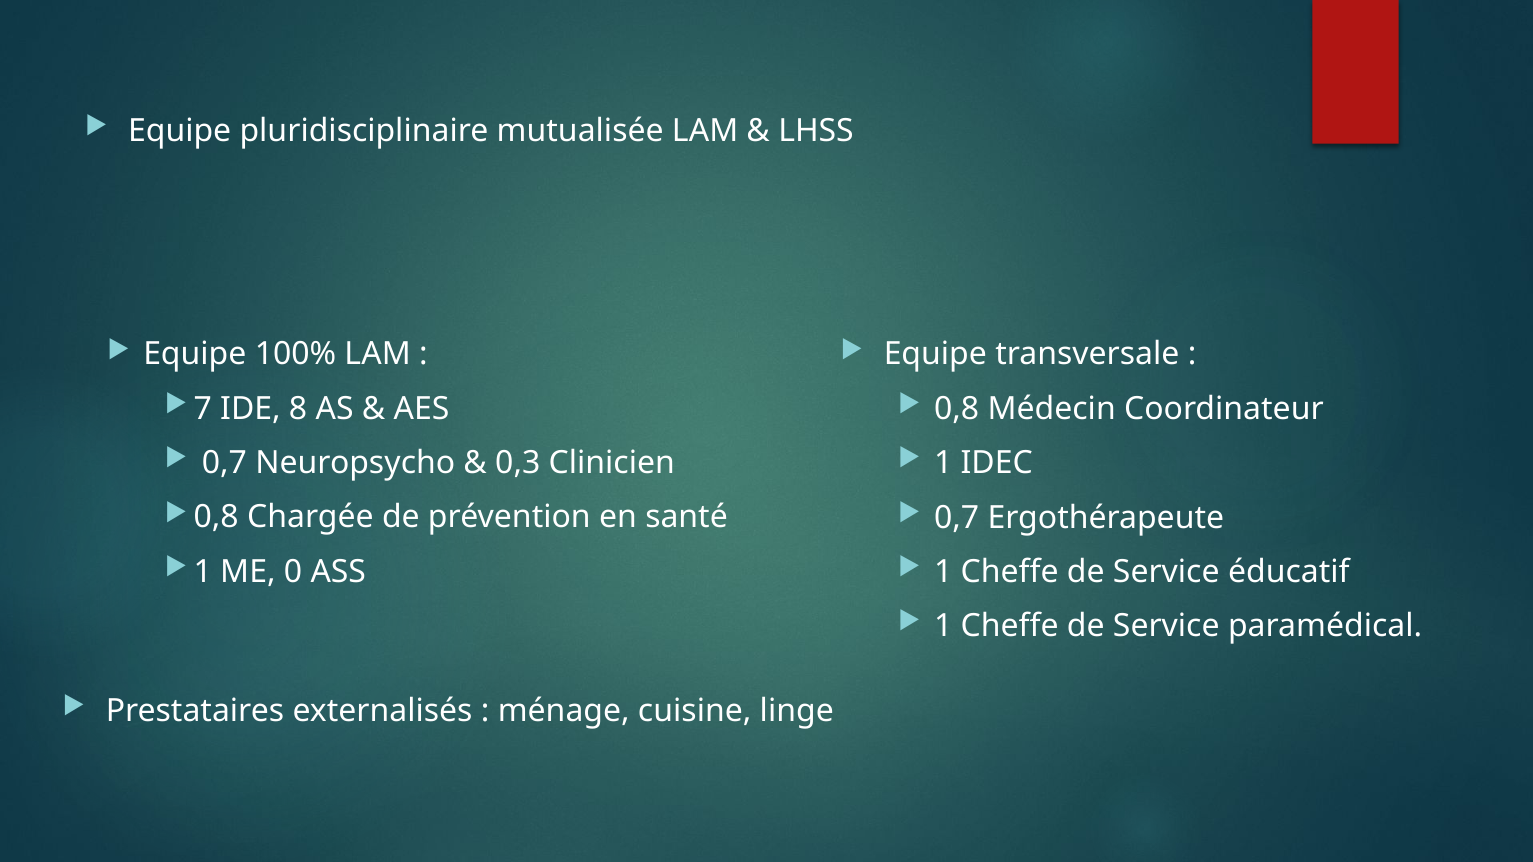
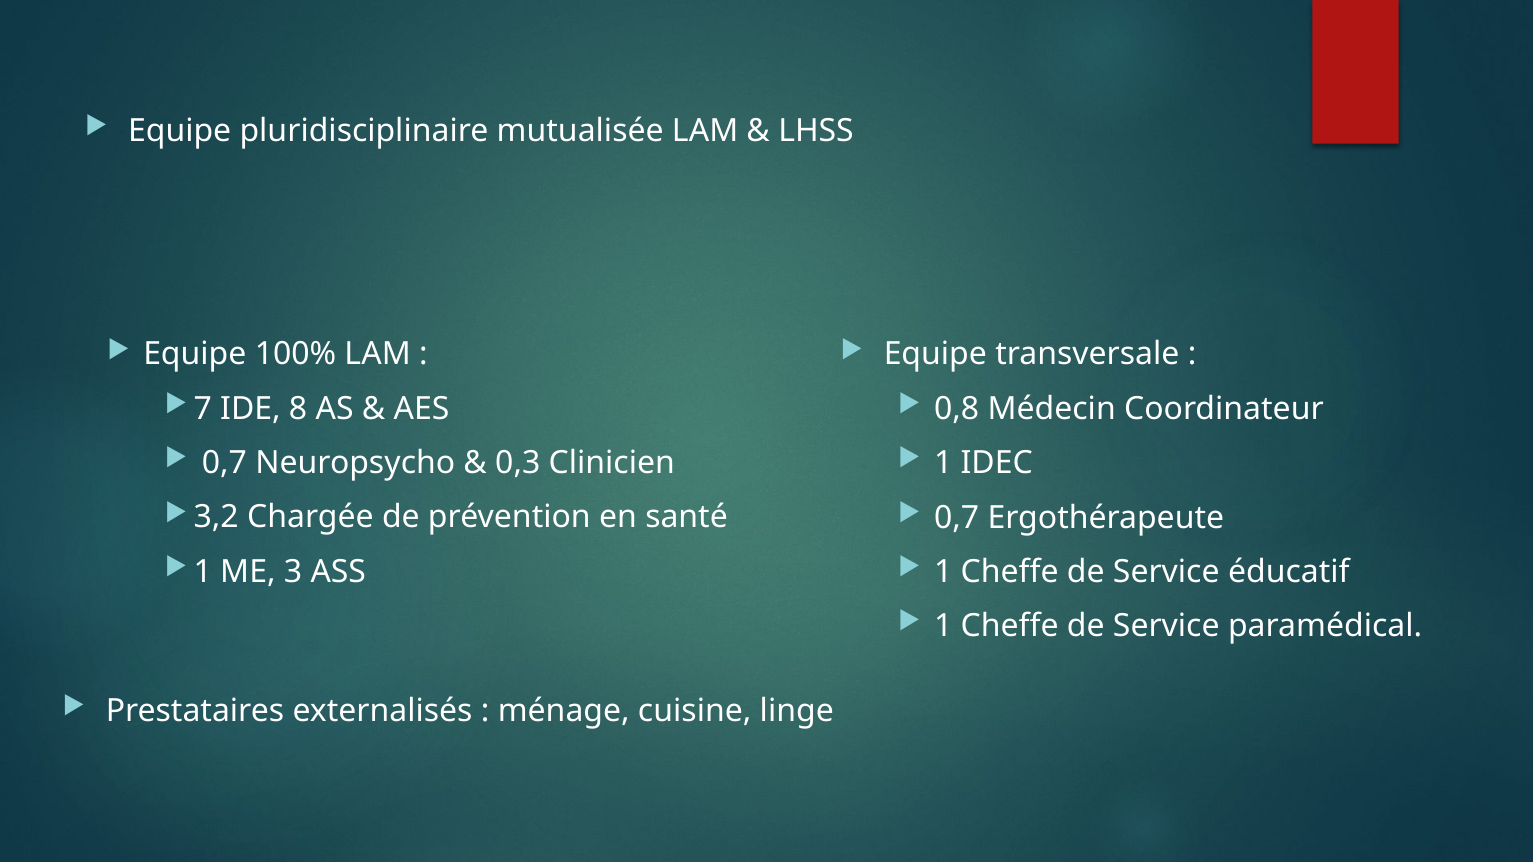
0,8 at (216, 518): 0,8 -> 3,2
0: 0 -> 3
